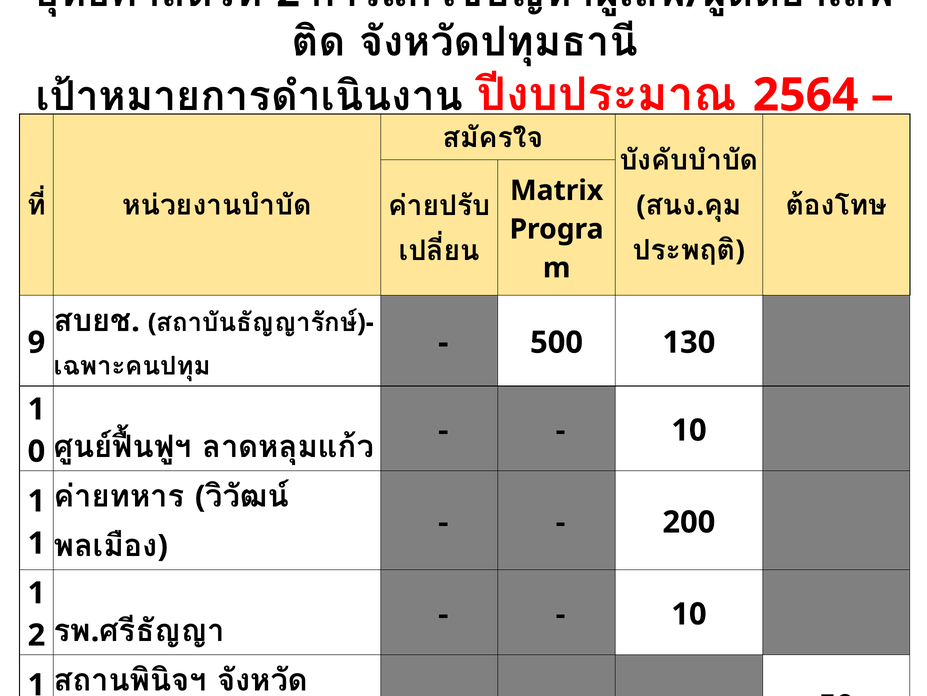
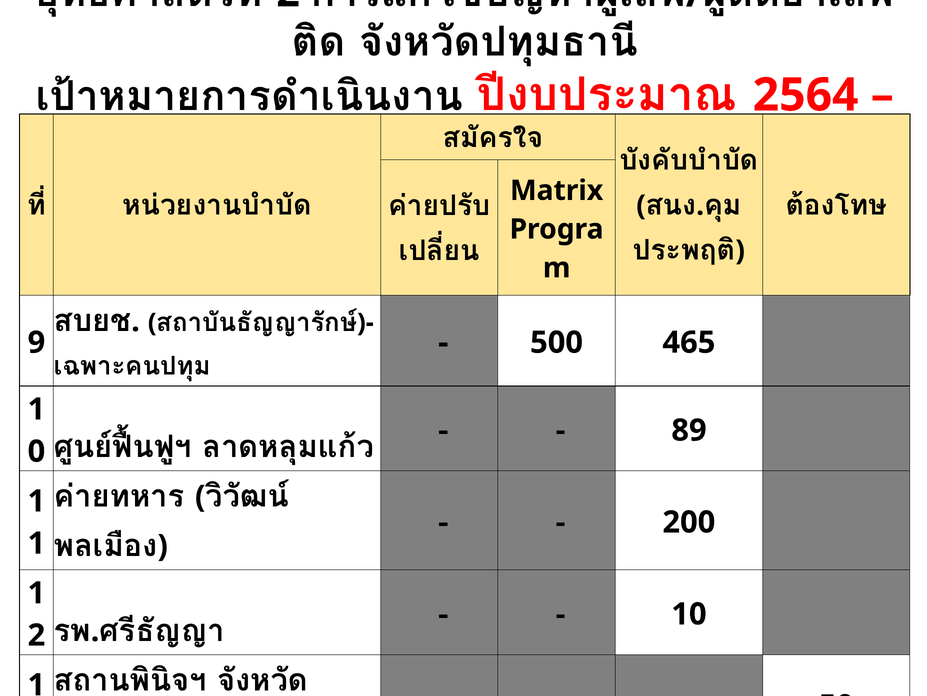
130: 130 -> 465
10 at (689, 430): 10 -> 89
